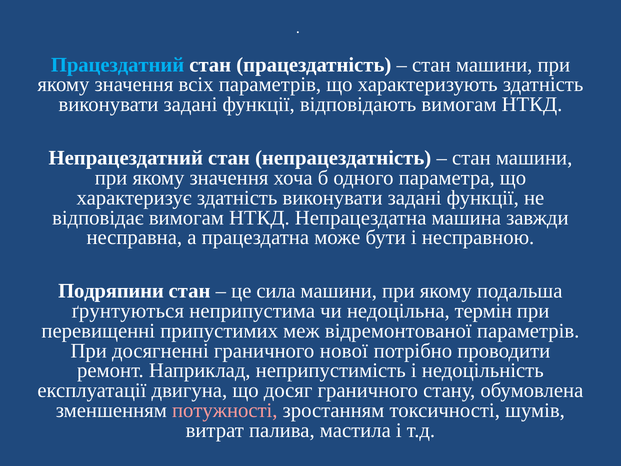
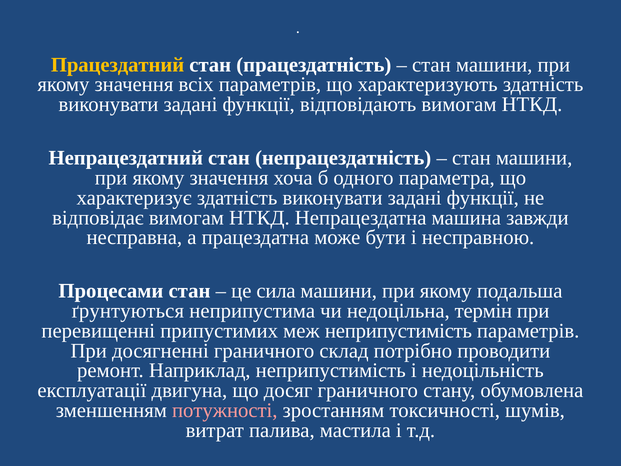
Працездатний colour: light blue -> yellow
Подряпини: Подряпини -> Процесами
меж відремонтованої: відремонтованої -> неприпустимість
нової: нової -> склад
